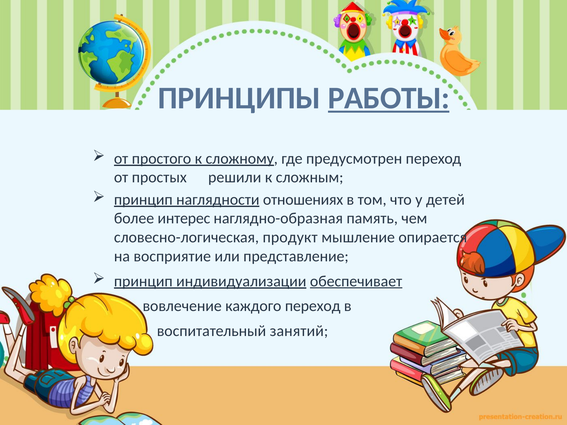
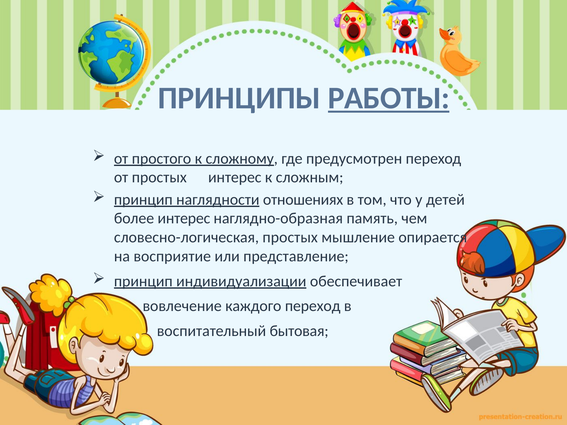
простых решили: решили -> интерес
словесно-логическая продукт: продукт -> простых
обеспечивает underline: present -> none
занятий: занятий -> бытовая
